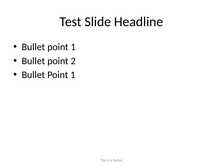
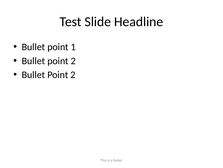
1 at (73, 75): 1 -> 2
